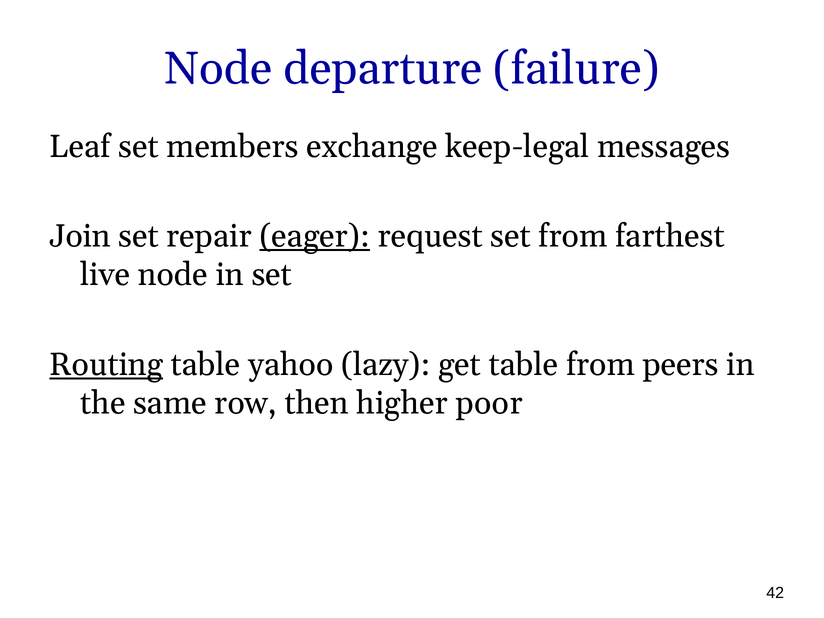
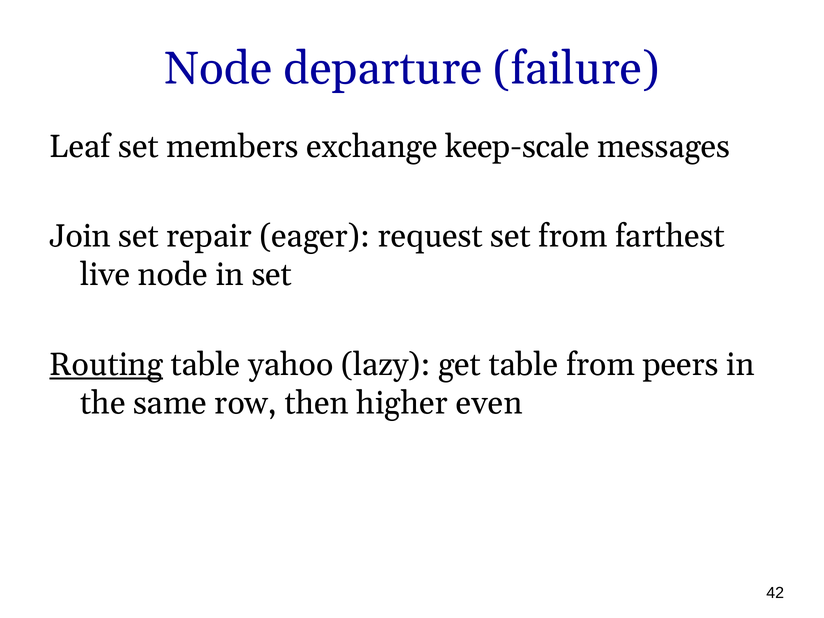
keep-legal: keep-legal -> keep-scale
eager underline: present -> none
poor: poor -> even
